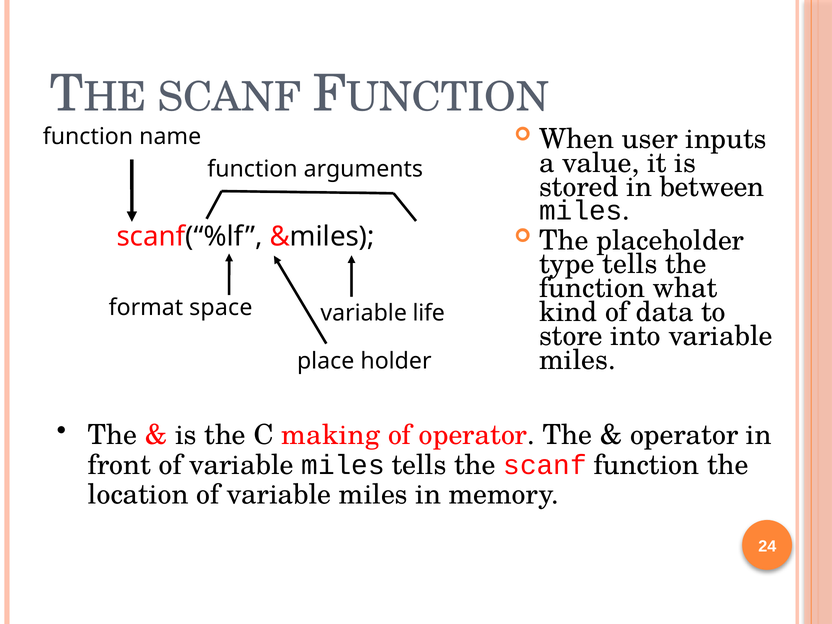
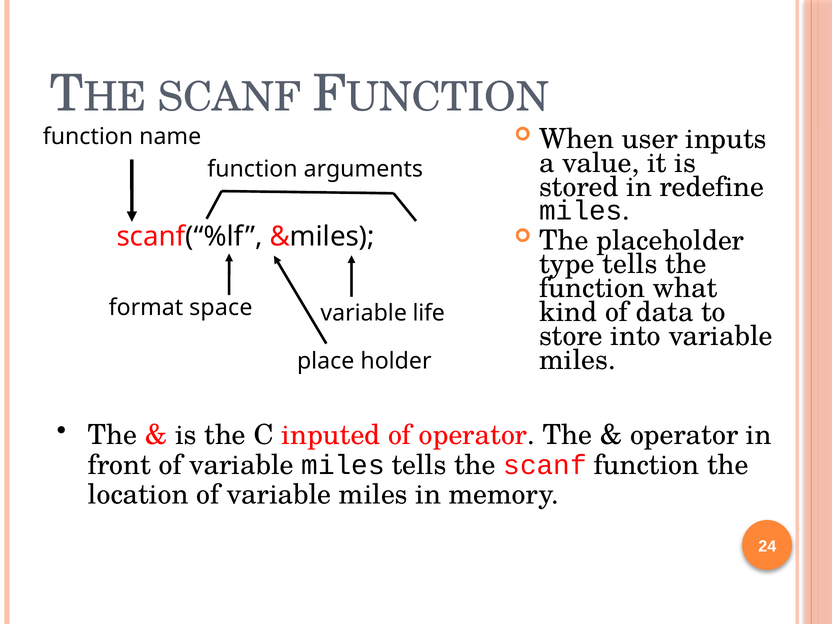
between: between -> redefine
making: making -> inputed
